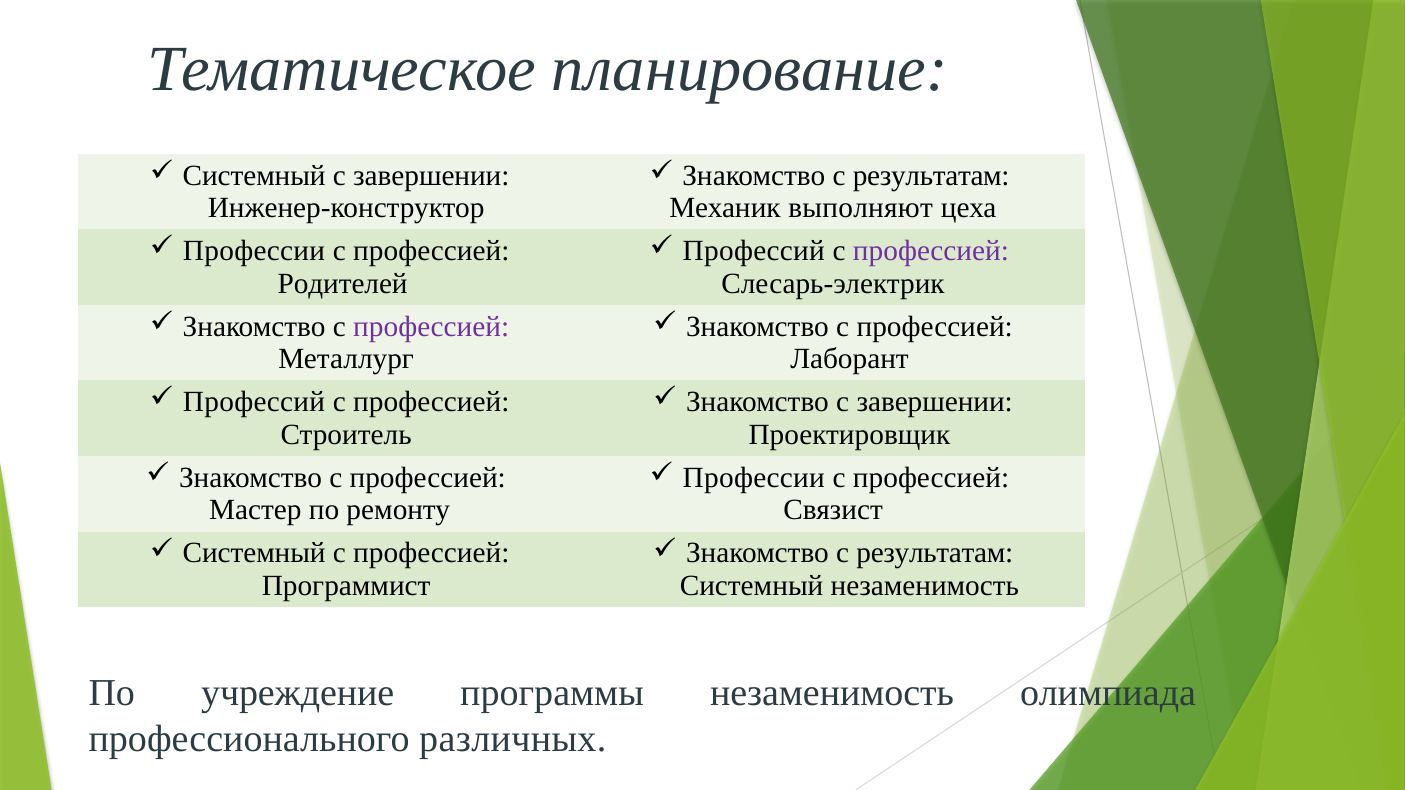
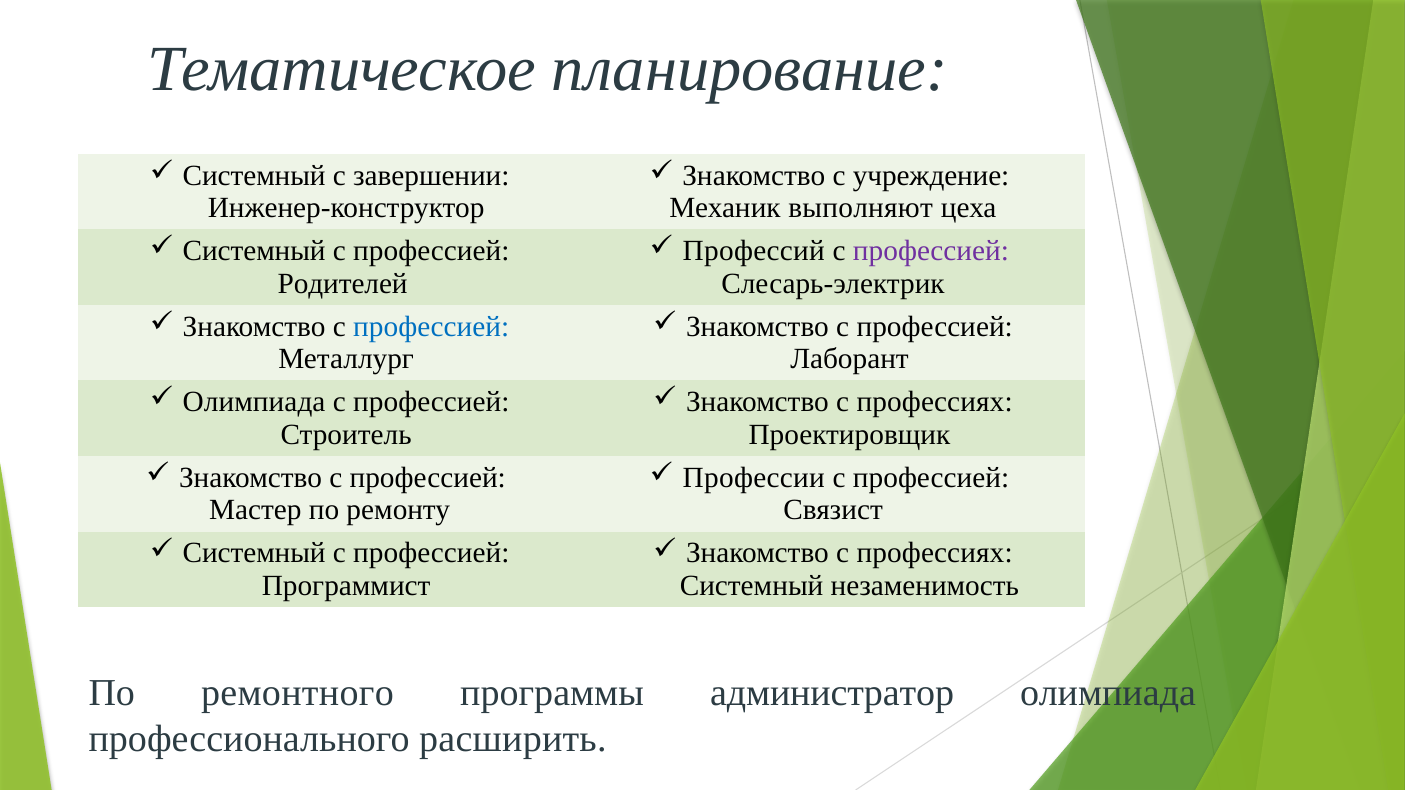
результатам at (931, 176): результатам -> учреждение
Профессии at (254, 251): Профессии -> Системный
профессией at (431, 327) colour: purple -> blue
Профессий at (254, 402): Профессий -> Олимпиада
завершении at (935, 402): завершении -> профессиях
результатам at (935, 554): результатам -> профессиях
учреждение: учреждение -> ремонтного
программы незаменимость: незаменимость -> администратор
различных: различных -> расширить
